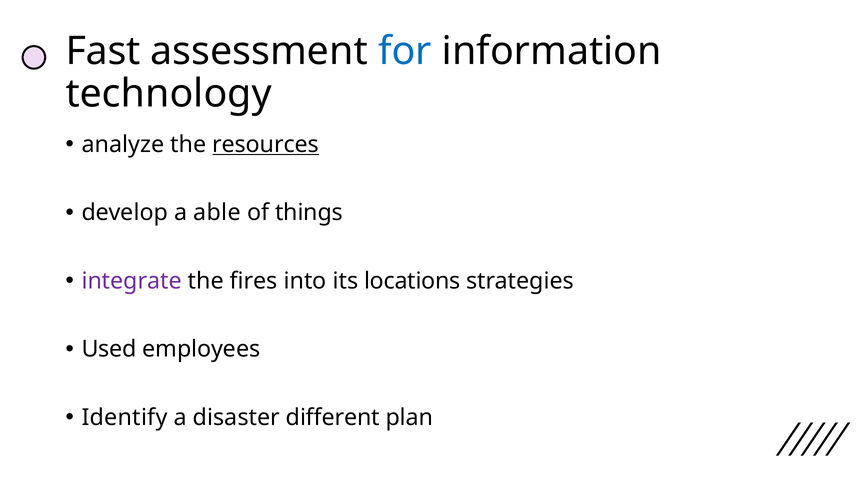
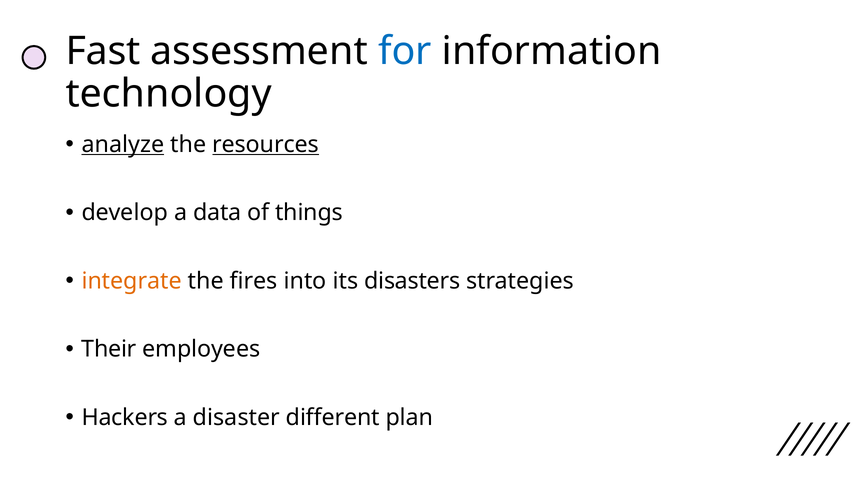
analyze underline: none -> present
able: able -> data
integrate colour: purple -> orange
locations: locations -> disasters
Used: Used -> Their
Identify: Identify -> Hackers
